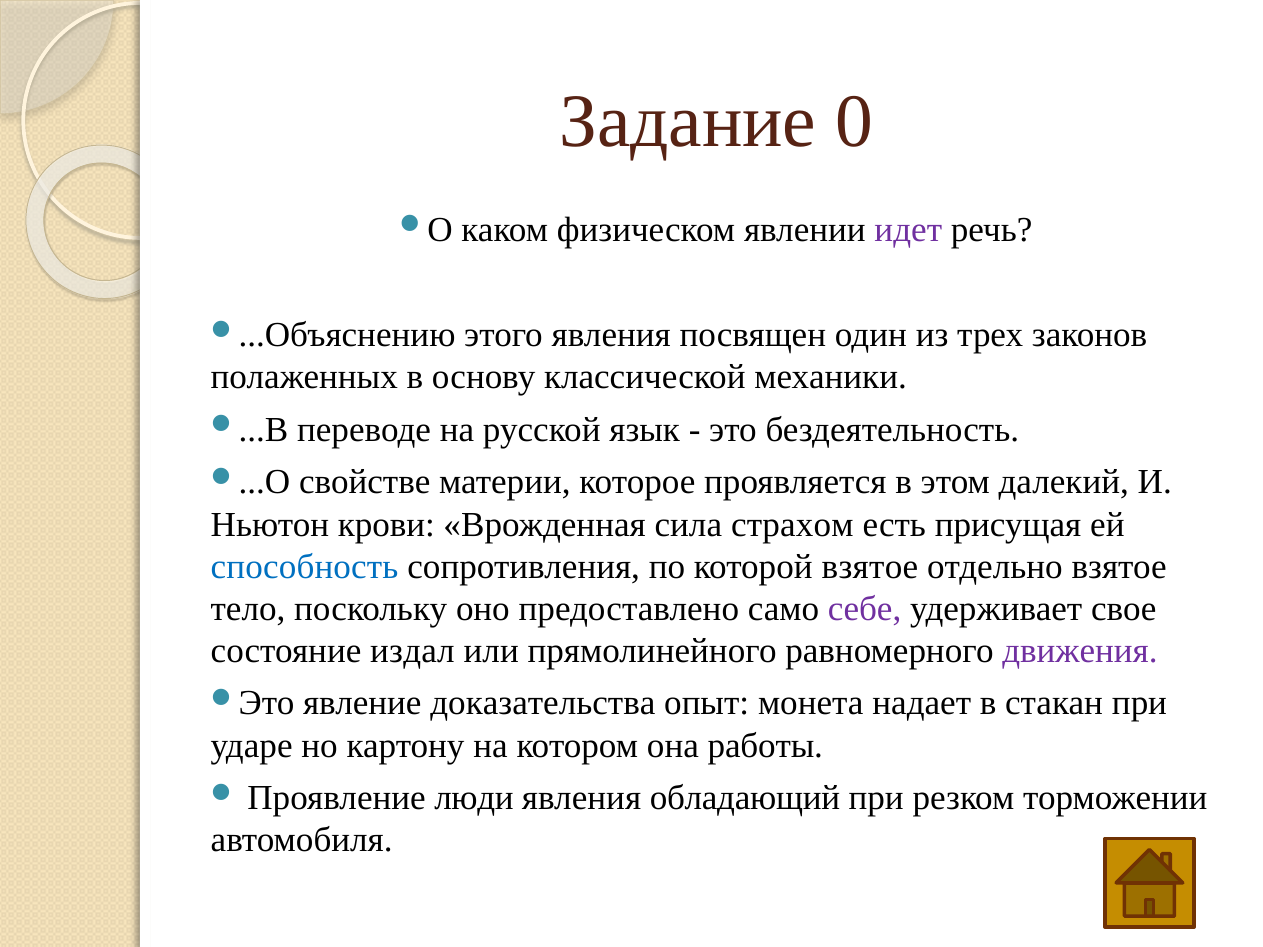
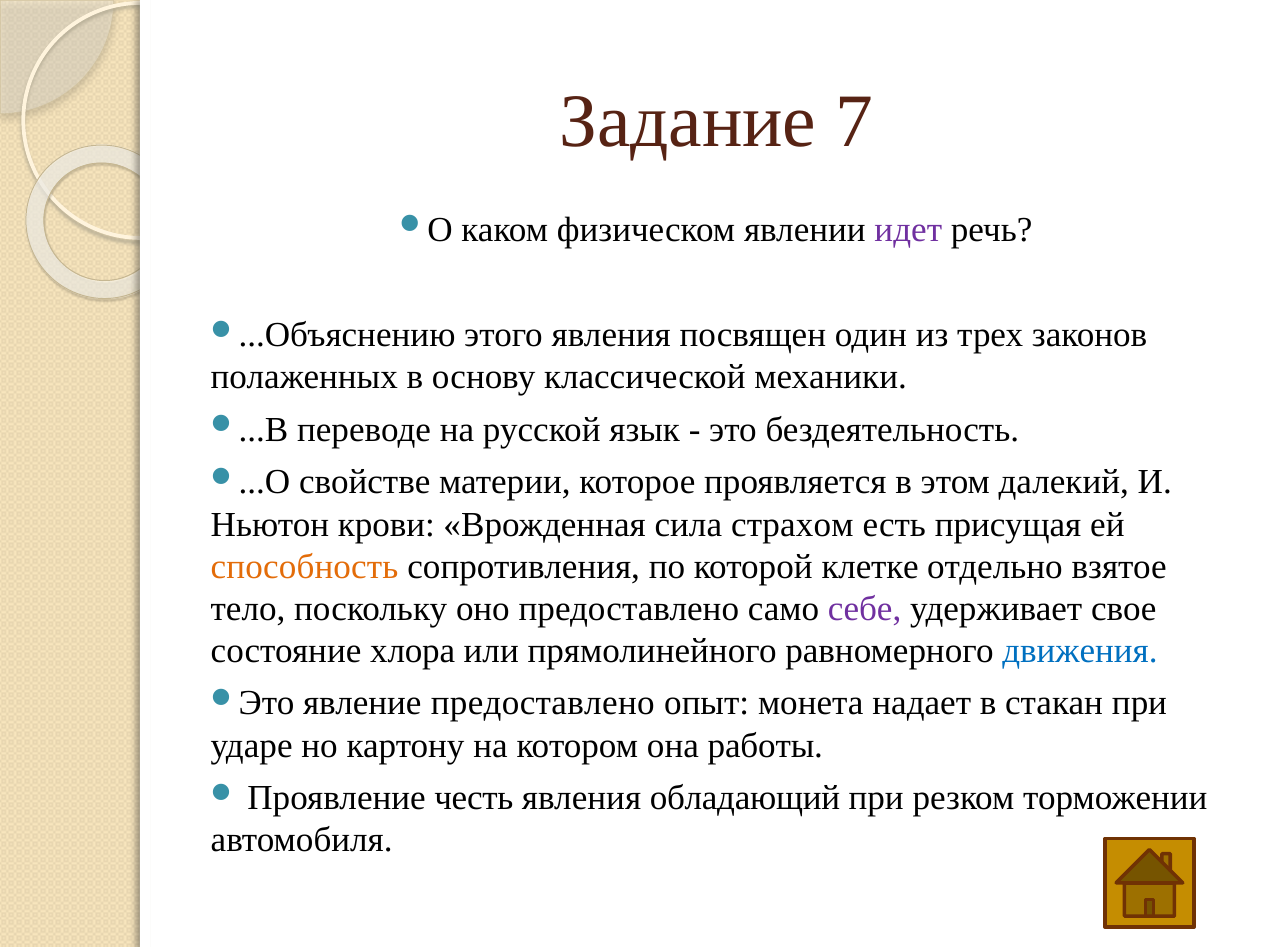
0: 0 -> 7
способность colour: blue -> orange
которой взятое: взятое -> клетке
издал: издал -> хлора
движения colour: purple -> blue
явление доказательства: доказательства -> предоставлено
люди: люди -> честь
